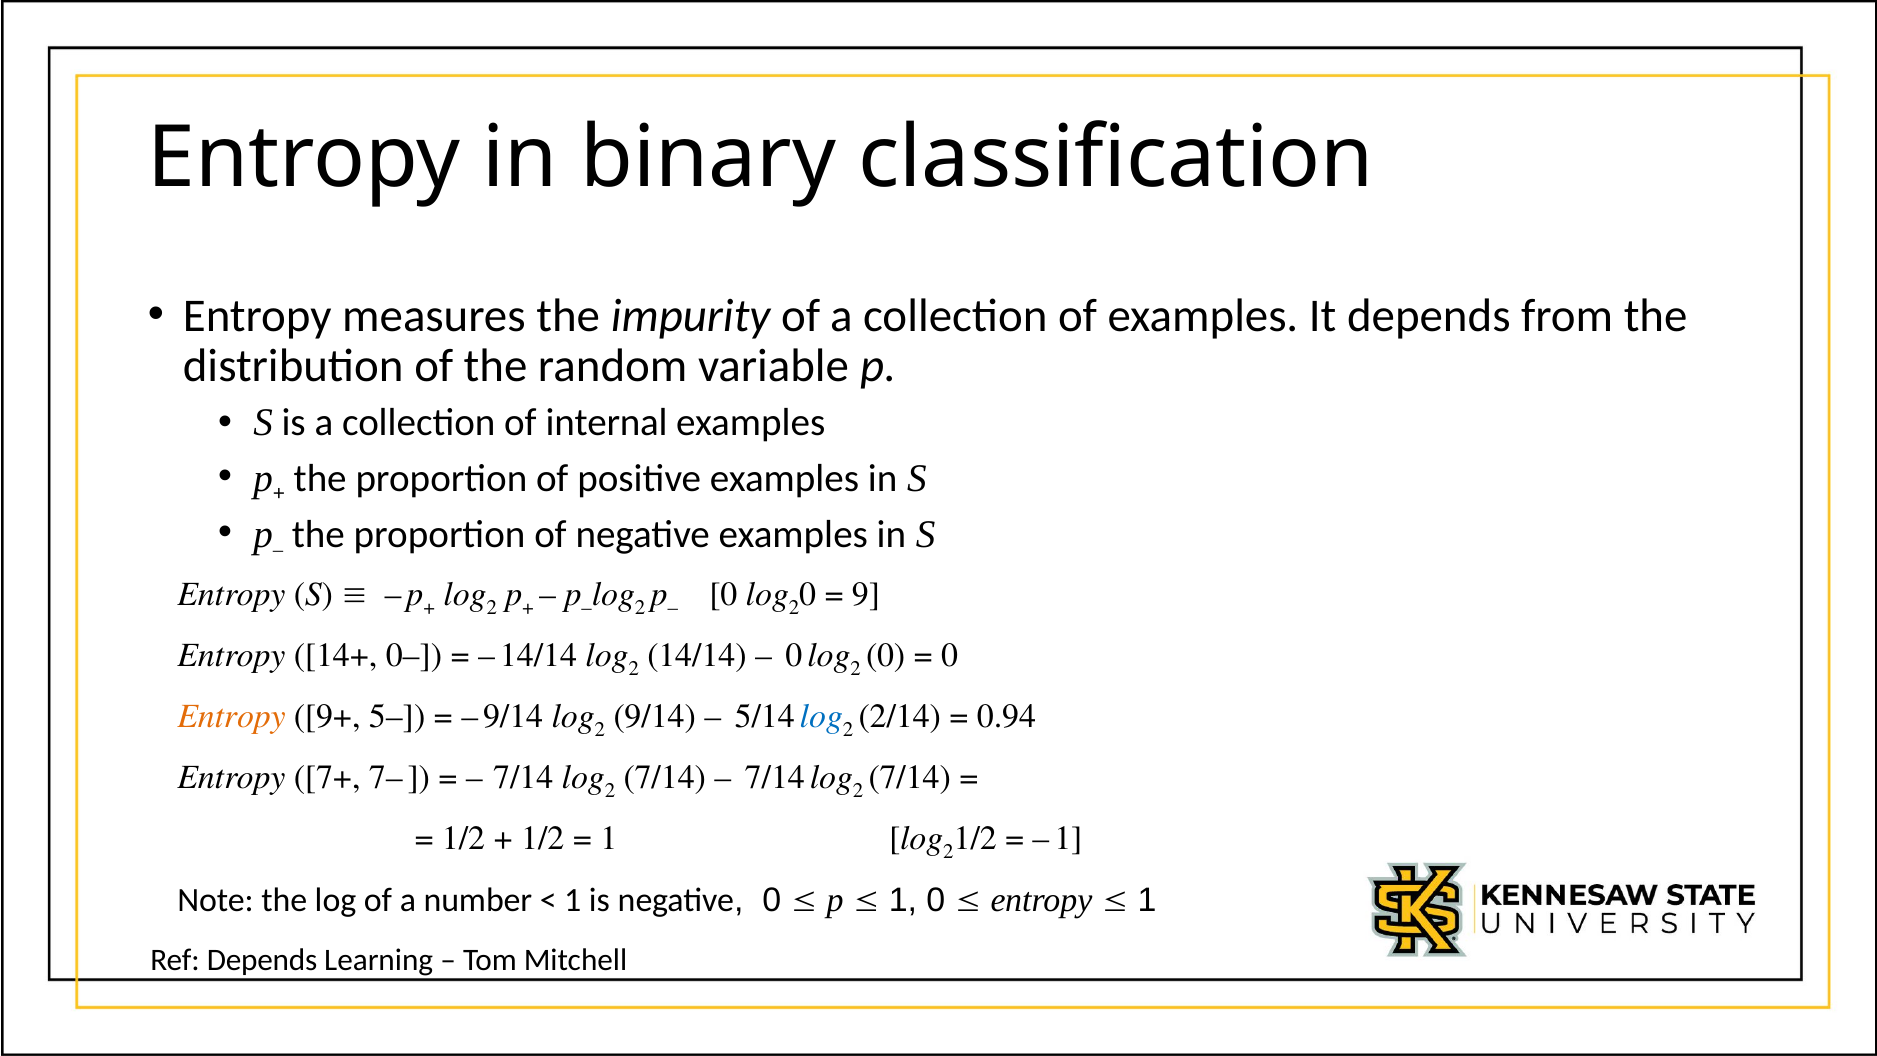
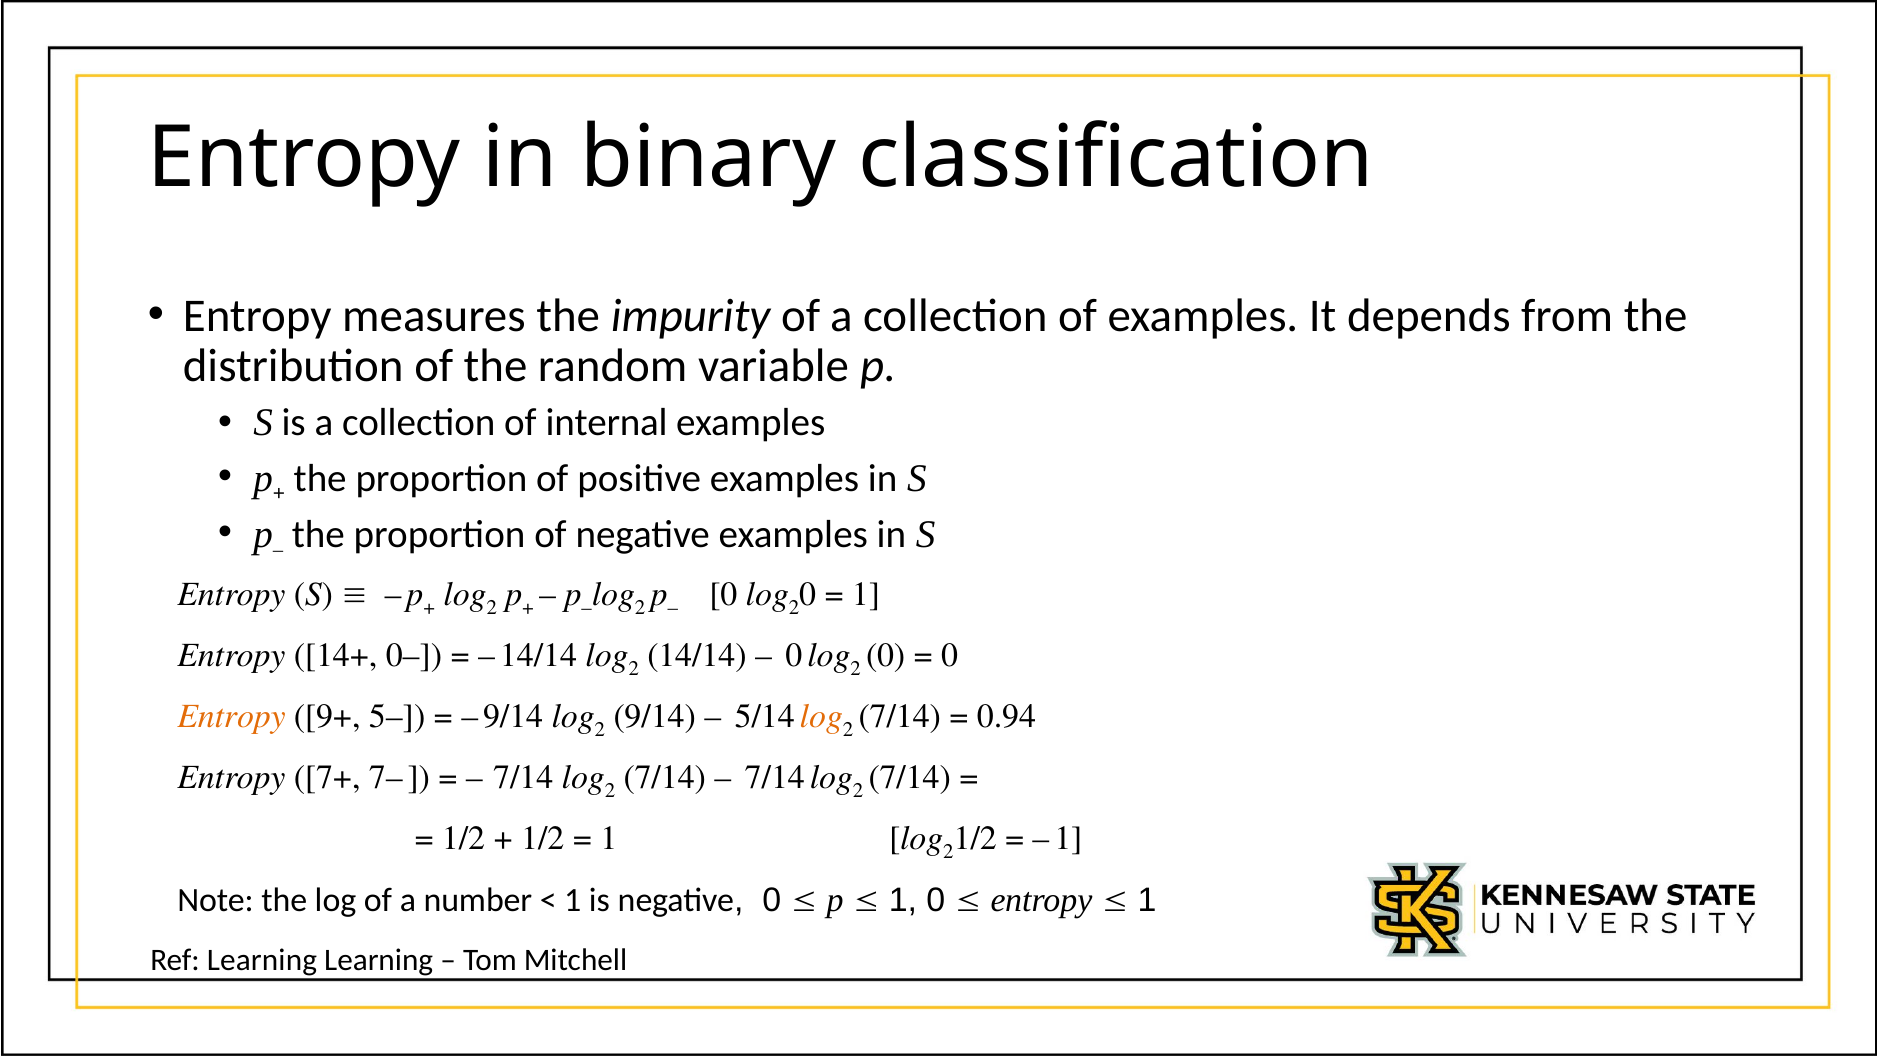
9 at (866, 594): 9 -> 1
log at (821, 716) colour: blue -> orange
2/14 at (900, 716): 2/14 -> 7/14
Ref Depends: Depends -> Learning
